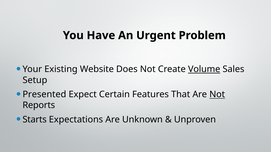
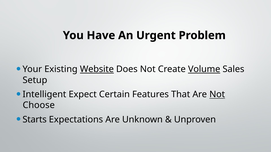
Website underline: none -> present
Presented: Presented -> Intelligent
Reports: Reports -> Choose
